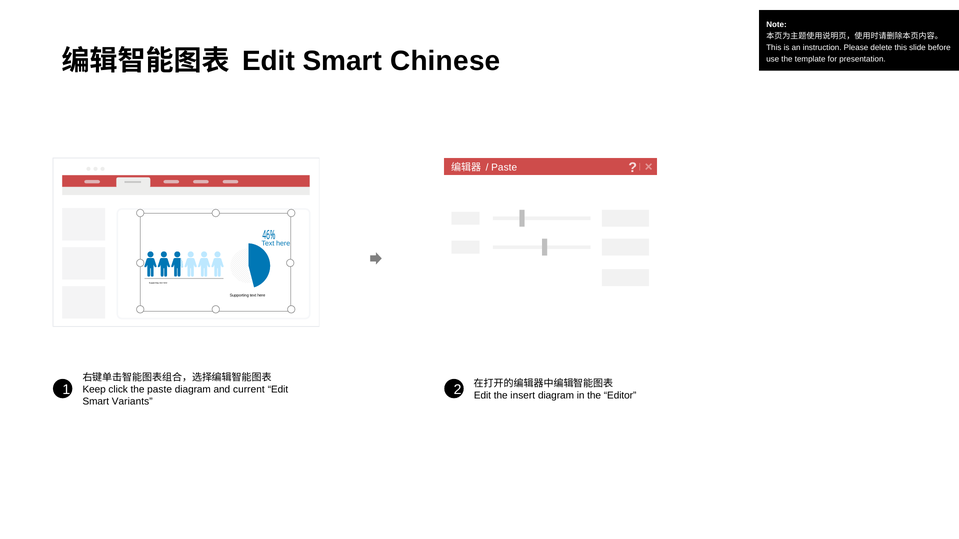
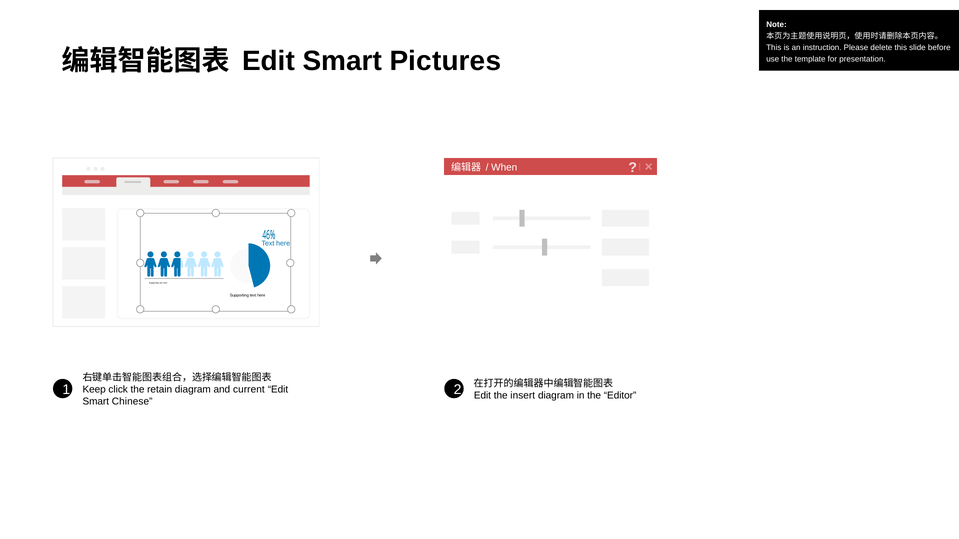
Chinese: Chinese -> Pictures
Paste at (504, 167): Paste -> When
the paste: paste -> retain
Variants: Variants -> Chinese
